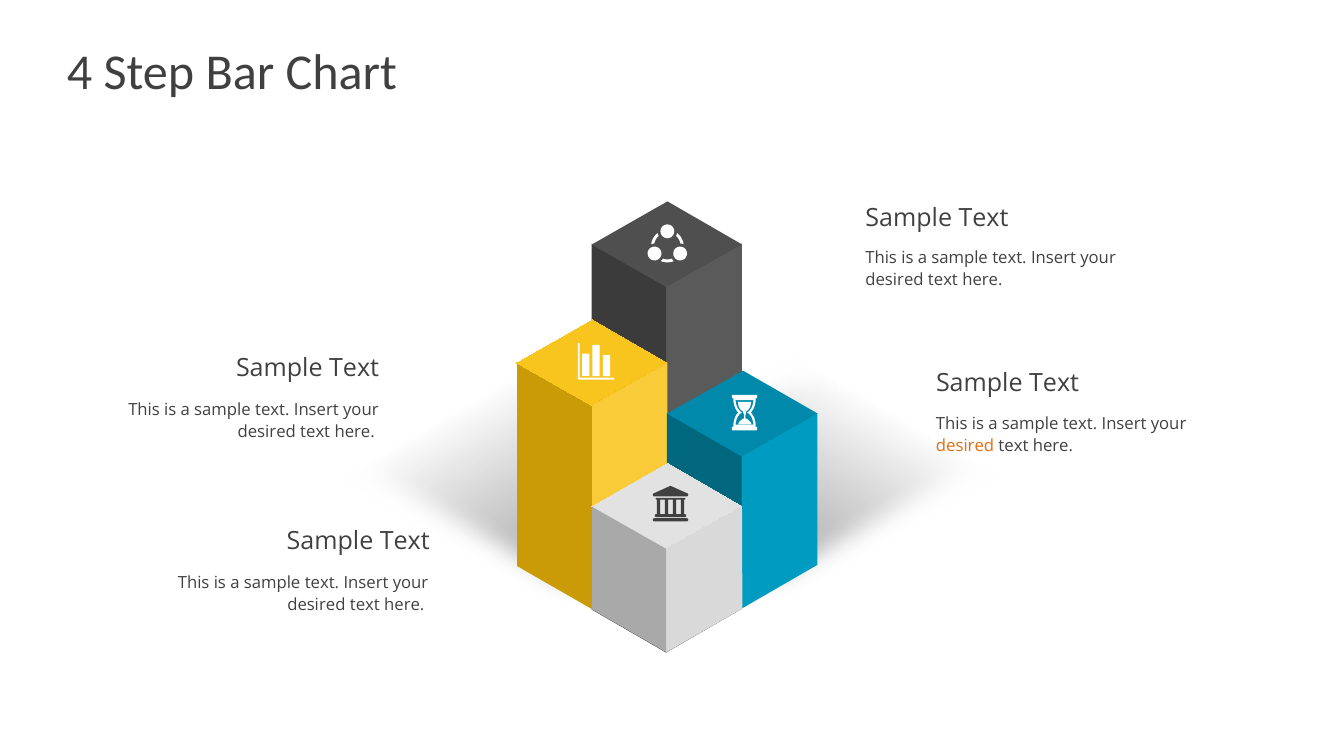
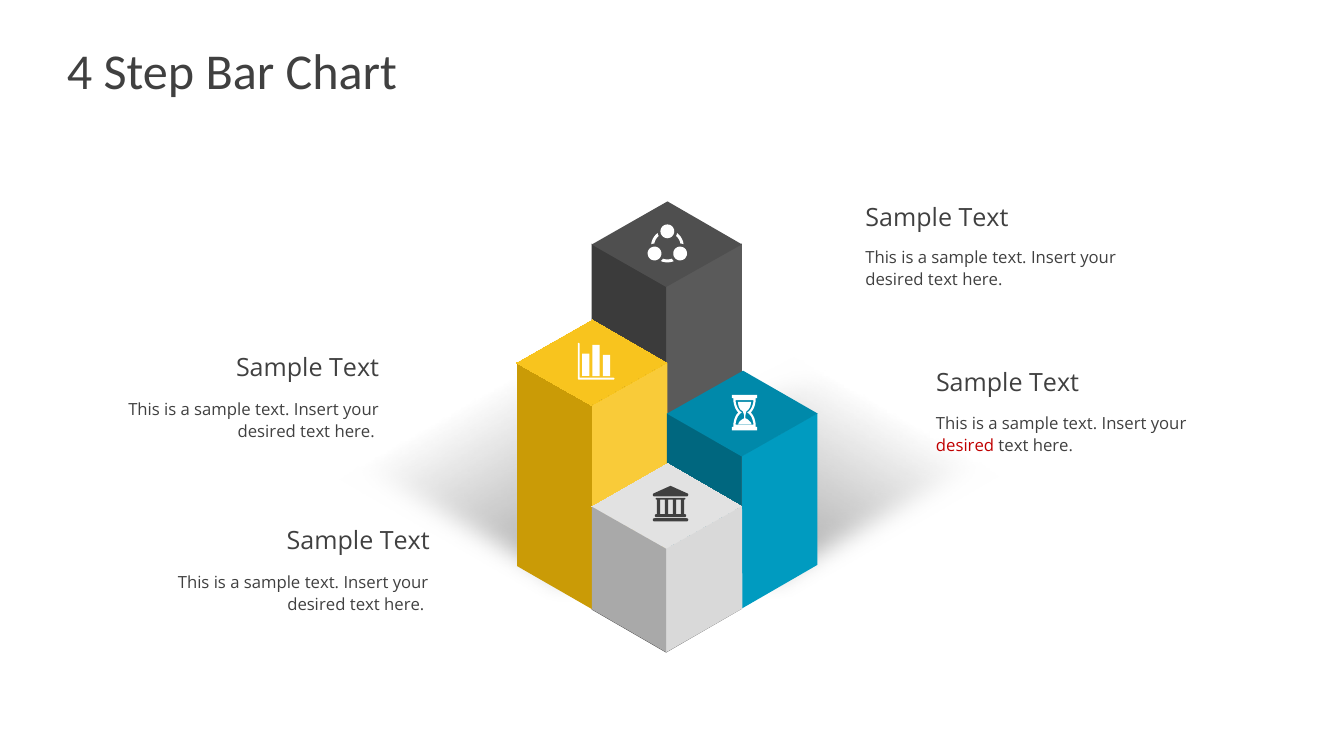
desired at (965, 446) colour: orange -> red
